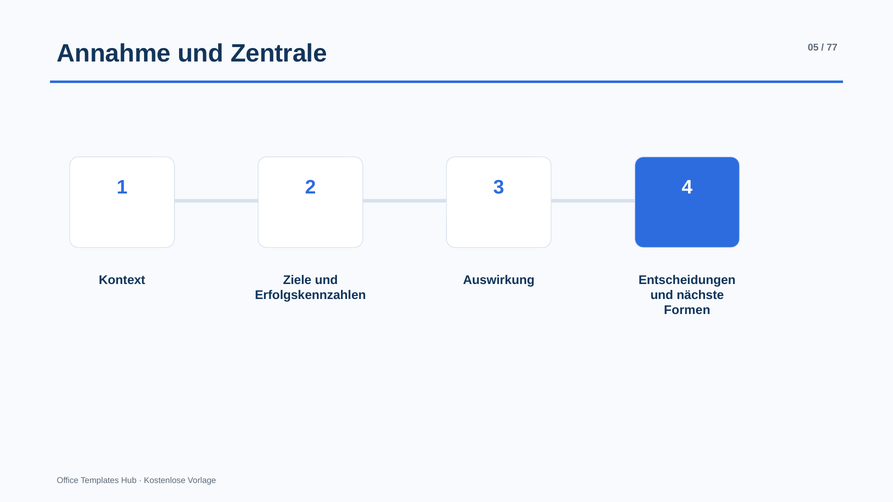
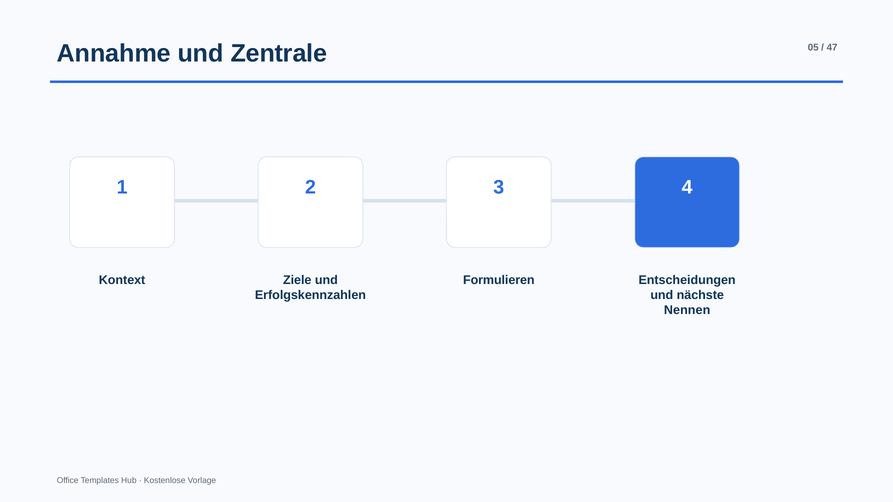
77: 77 -> 47
Auswirkung: Auswirkung -> Formulieren
Formen: Formen -> Nennen
